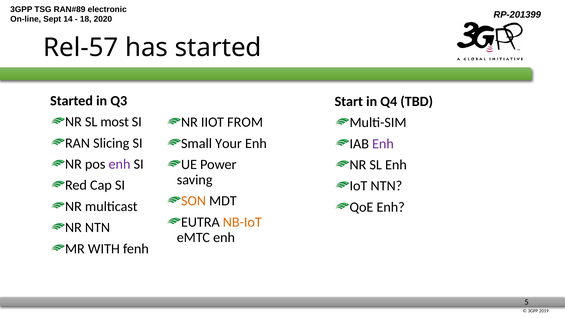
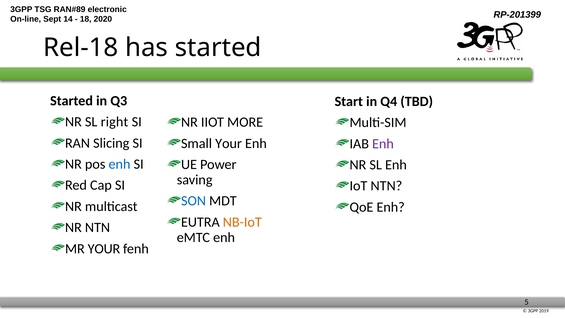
Rel-57: Rel-57 -> Rel-18
most: most -> right
FROM: FROM -> MORE
enh at (119, 164) colour: purple -> blue
SON colour: orange -> blue
MR WITH: WITH -> YOUR
